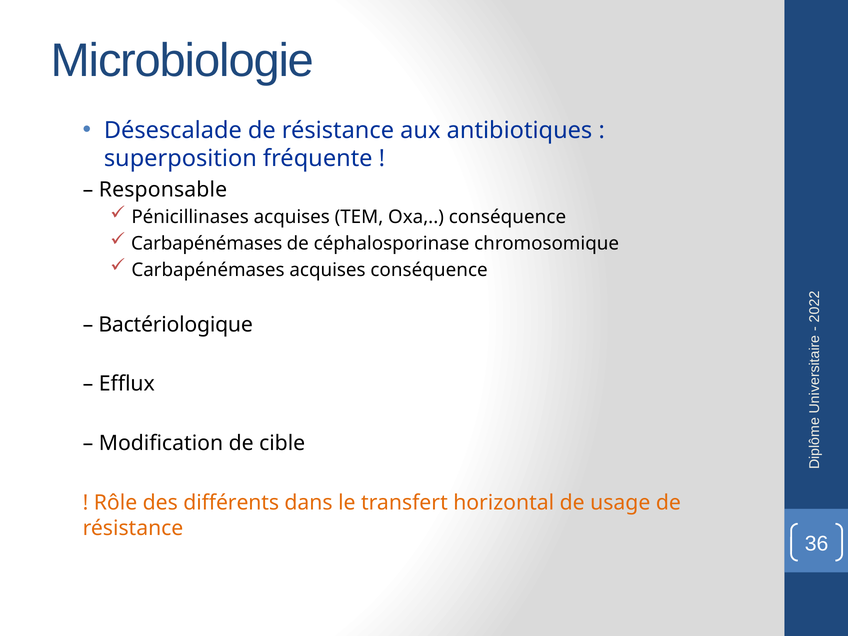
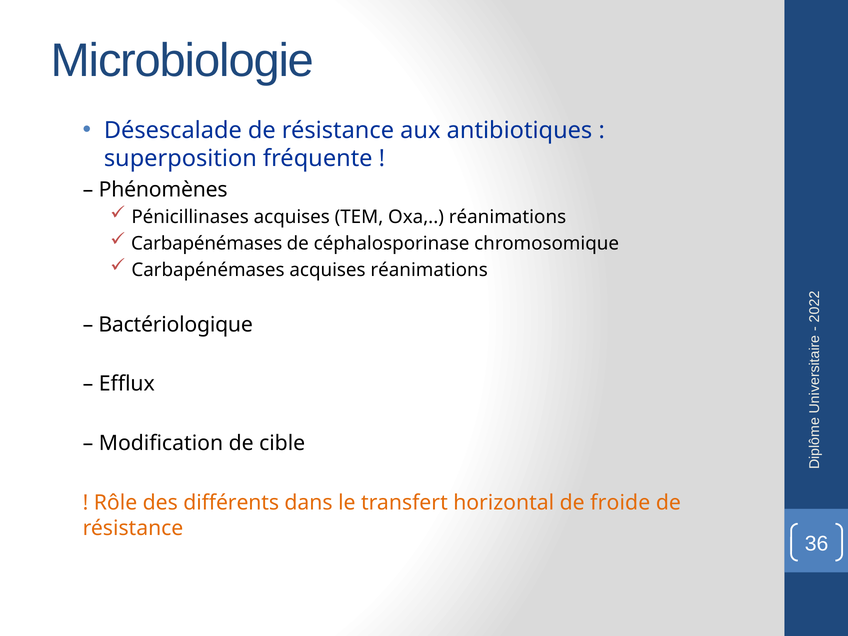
Responsable: Responsable -> Phénomènes
Oxa conséquence: conséquence -> réanimations
acquises conséquence: conséquence -> réanimations
usage: usage -> froide
